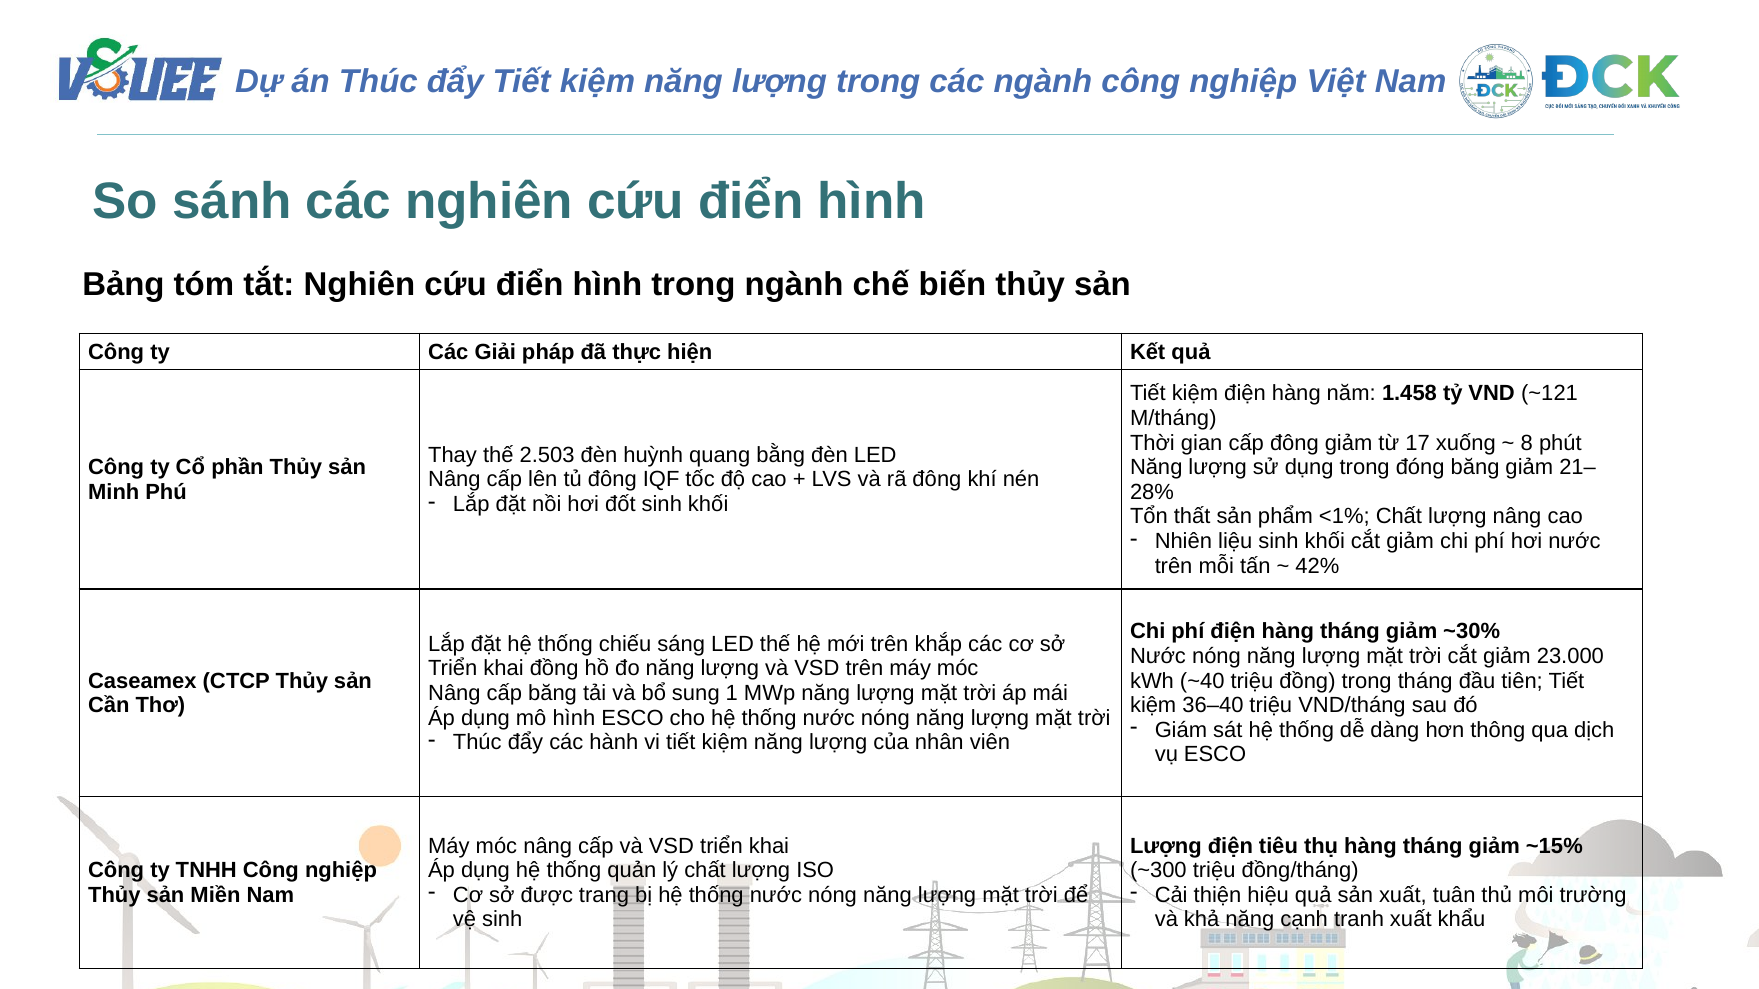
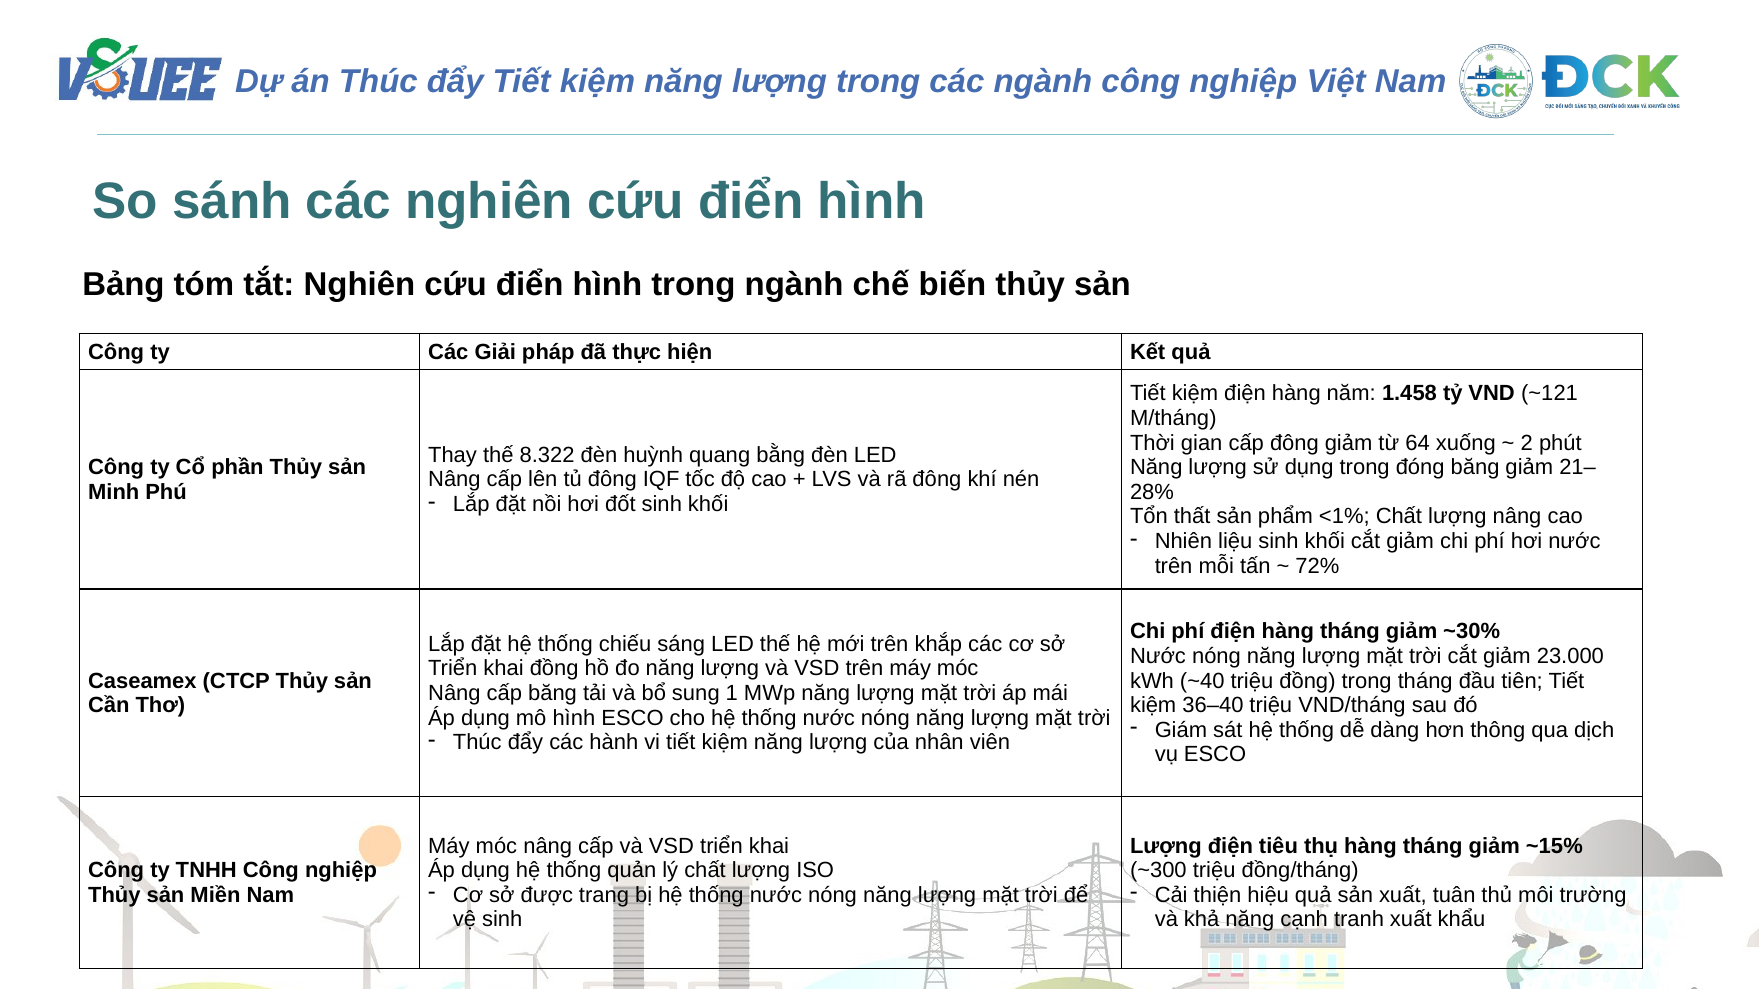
17: 17 -> 64
8: 8 -> 2
2.503: 2.503 -> 8.322
42%: 42% -> 72%
